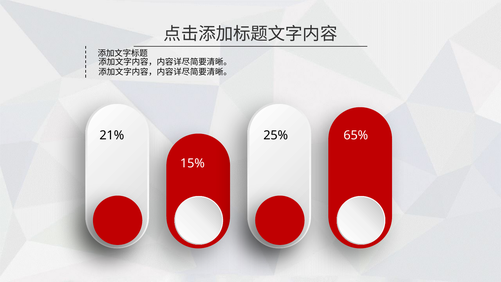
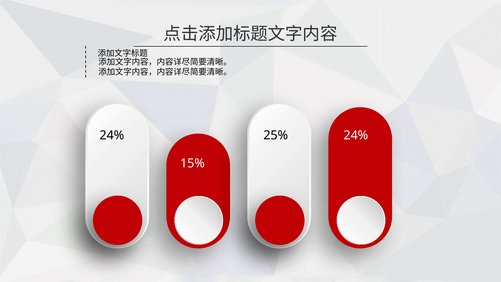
21% at (112, 135): 21% -> 24%
65% at (356, 135): 65% -> 24%
